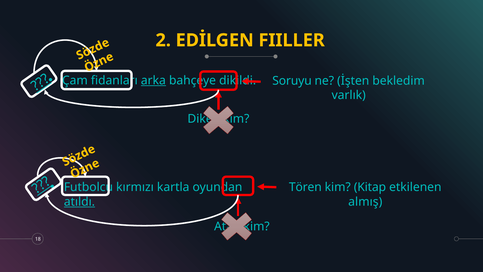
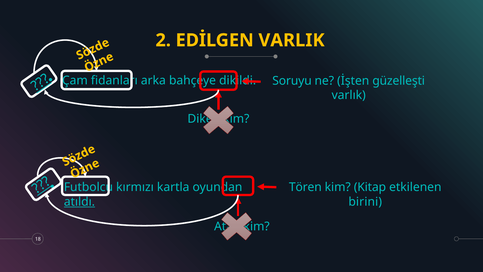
FIILLER: FIILLER -> VARLIK
bekledim: bekledim -> güzelleşti
arka underline: present -> none
almış: almış -> birini
